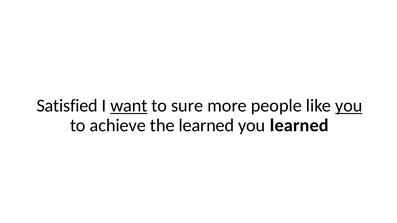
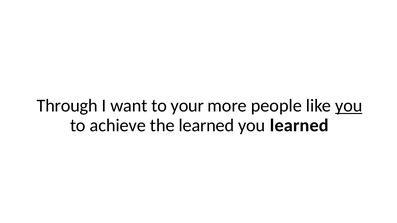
Satisfied: Satisfied -> Through
want underline: present -> none
sure: sure -> your
